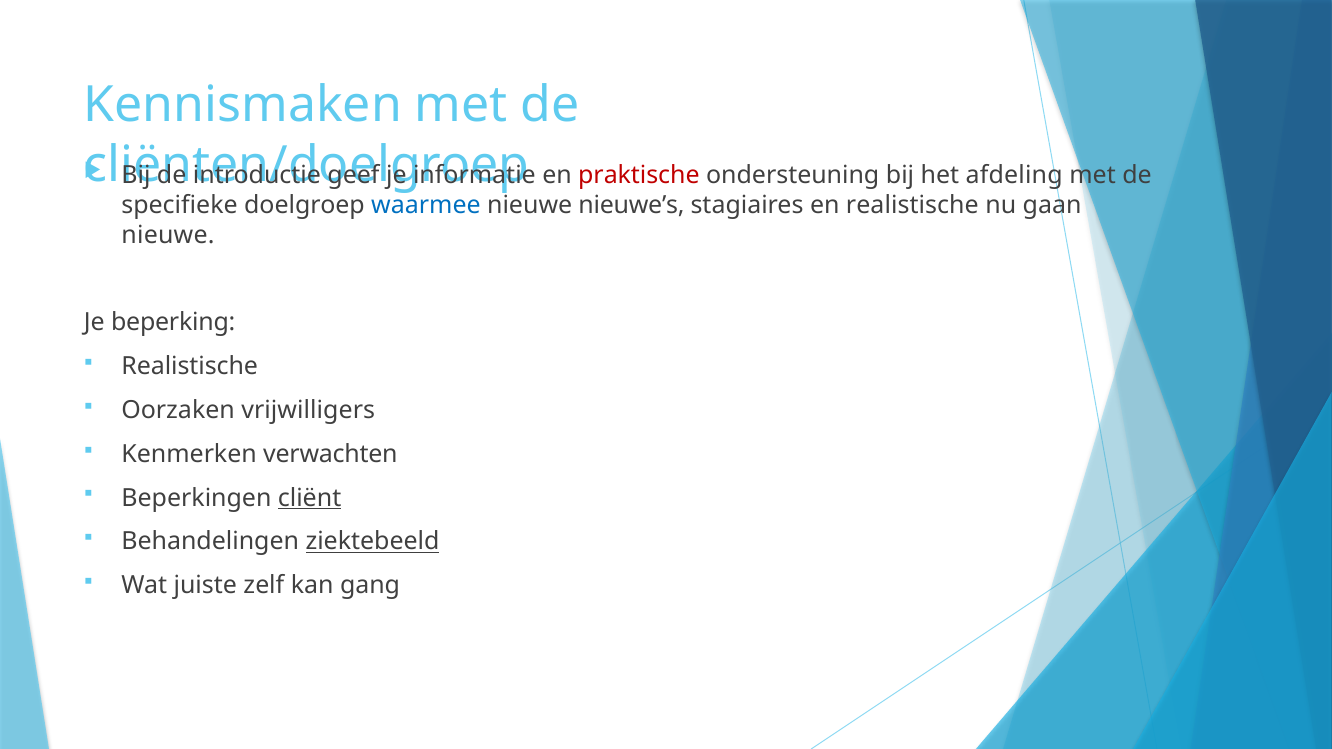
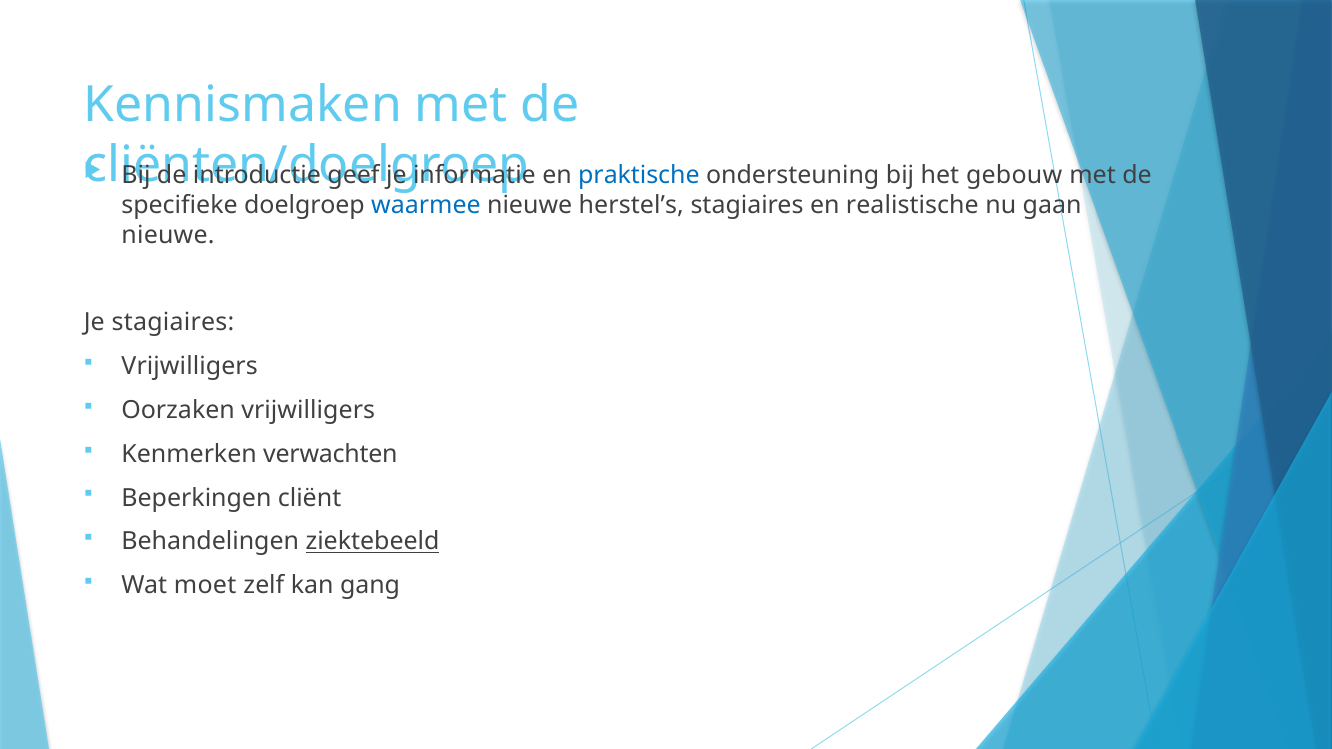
praktische colour: red -> blue
afdeling: afdeling -> gebouw
nieuwe’s: nieuwe’s -> herstel’s
Je beperking: beperking -> stagiaires
Realistische at (190, 366): Realistische -> Vrijwilligers
cliënt underline: present -> none
juiste: juiste -> moet
